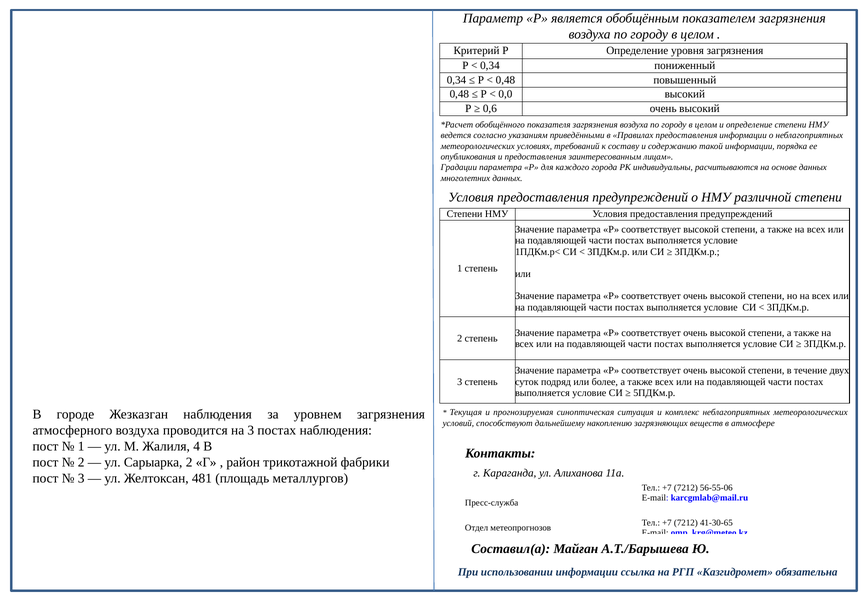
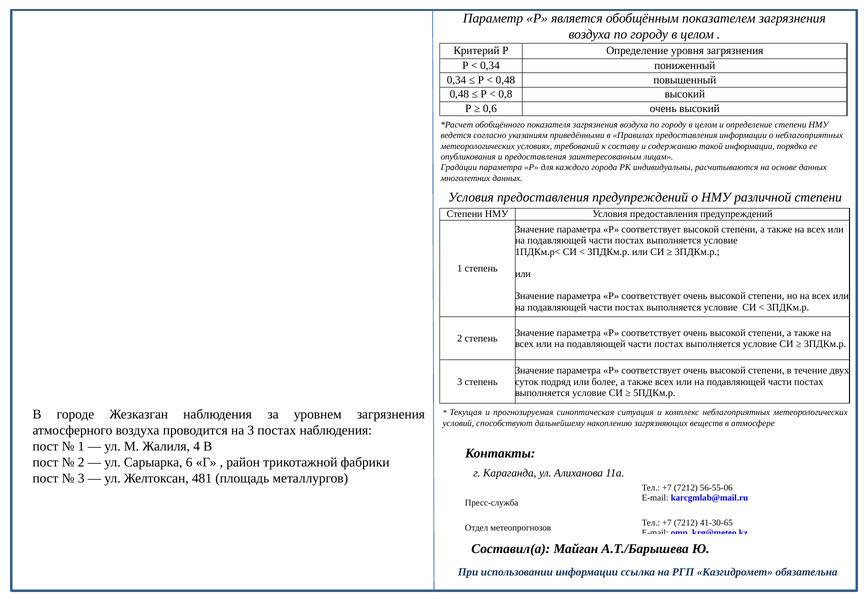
0,0: 0,0 -> 0,8
Сарыарка 2: 2 -> 6
